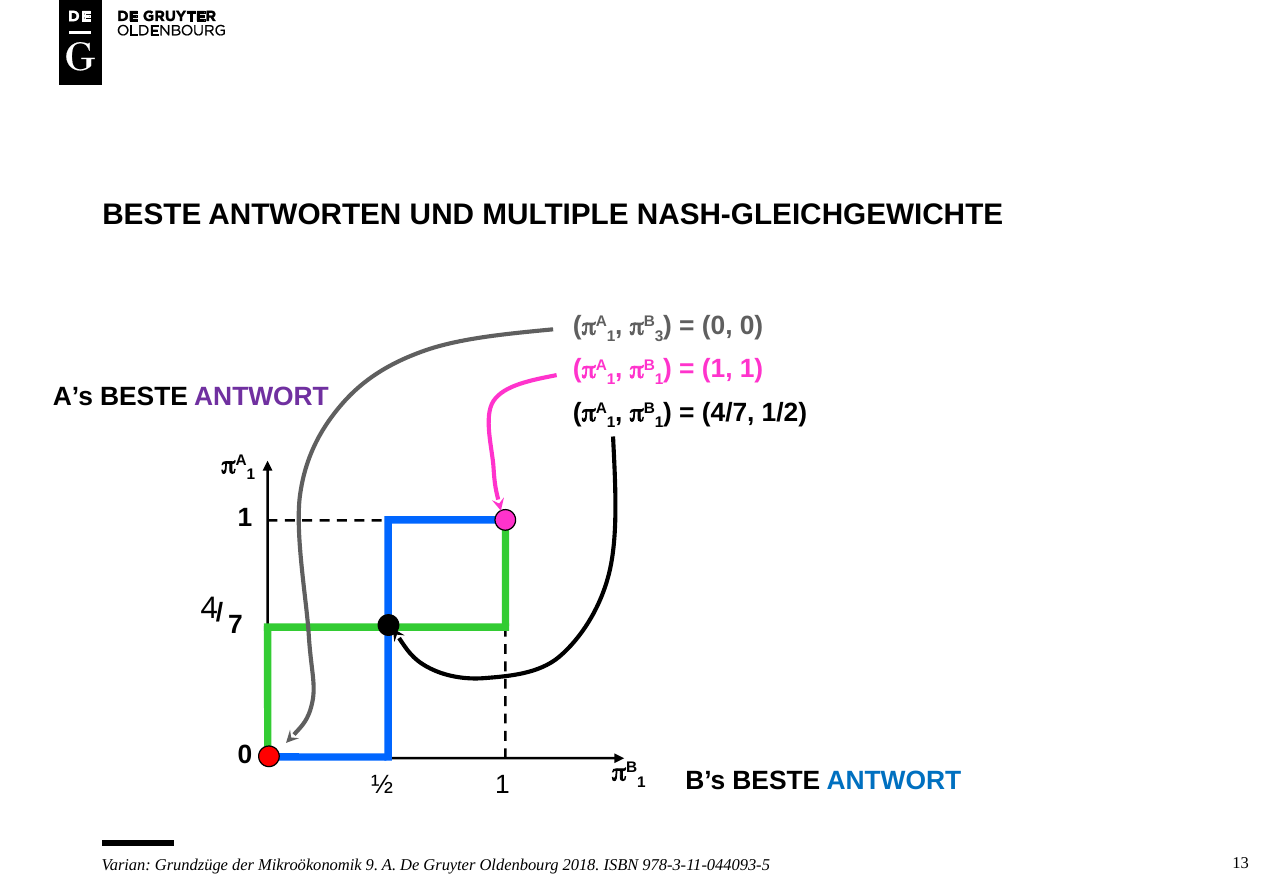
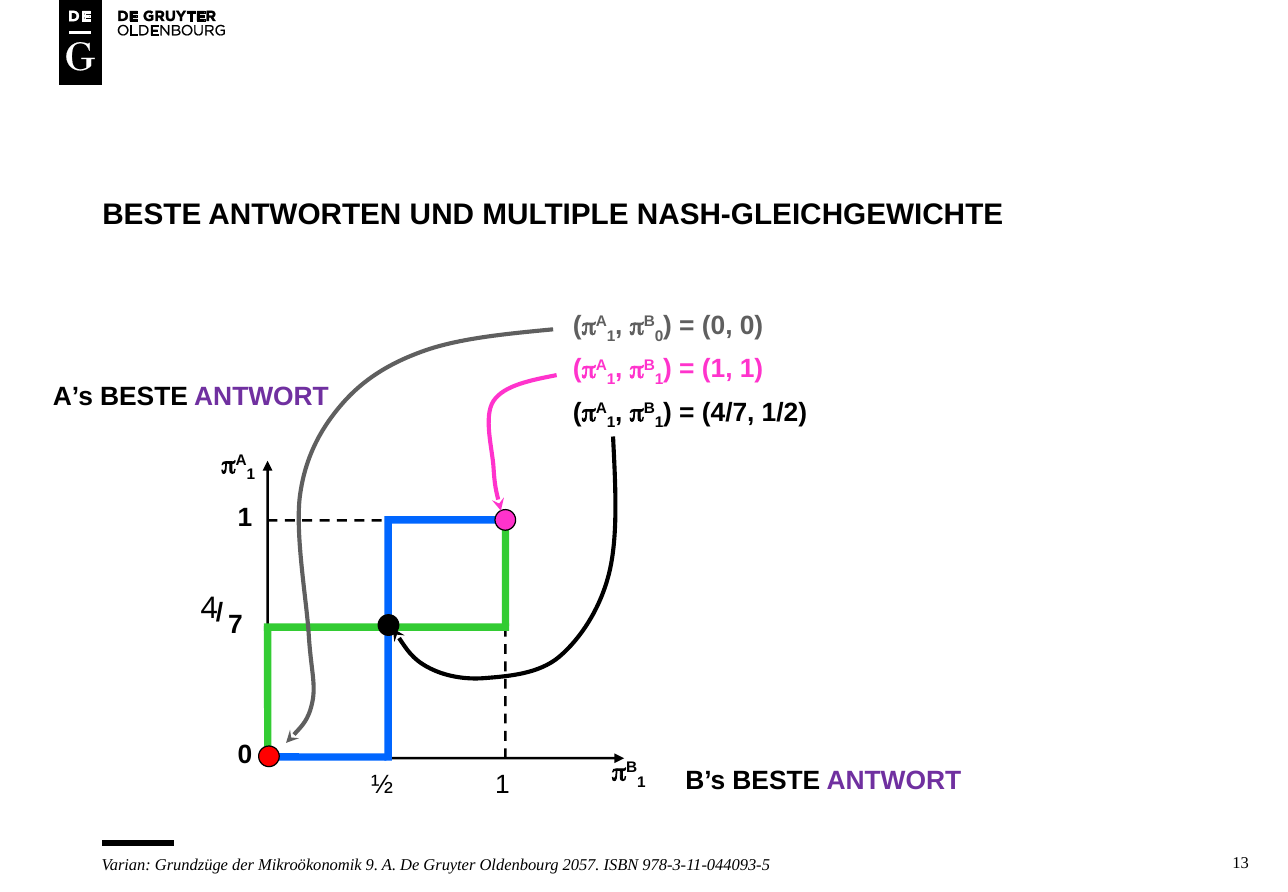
3 at (659, 336): 3 -> 0
ANTWORT at (894, 780) colour: blue -> purple
2018: 2018 -> 2057
